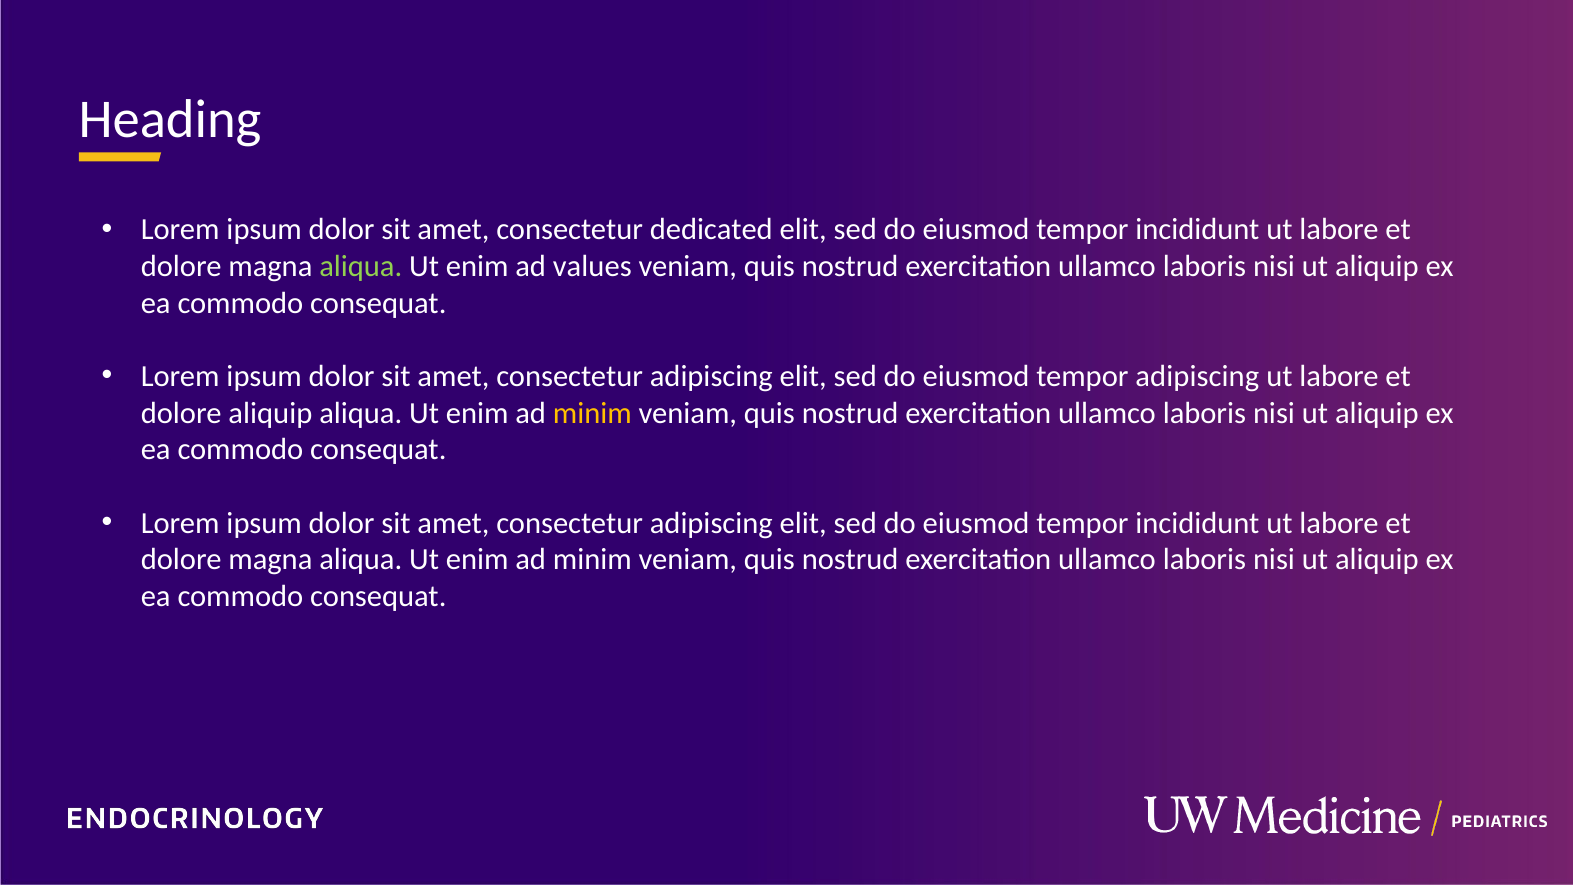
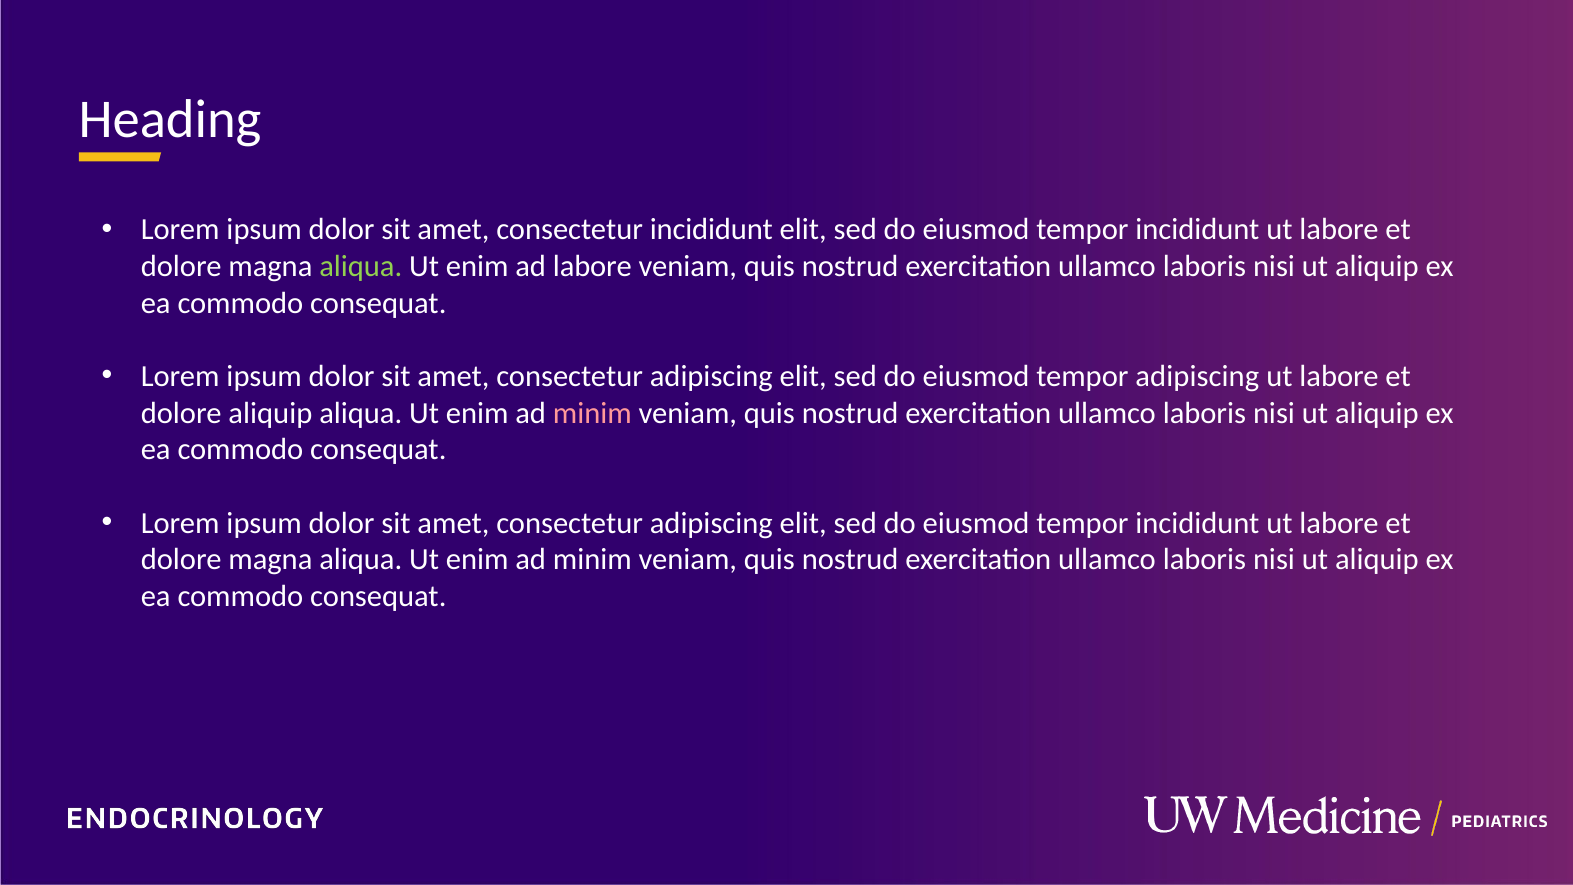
consectetur dedicated: dedicated -> incididunt
ad values: values -> labore
minim at (592, 413) colour: yellow -> pink
